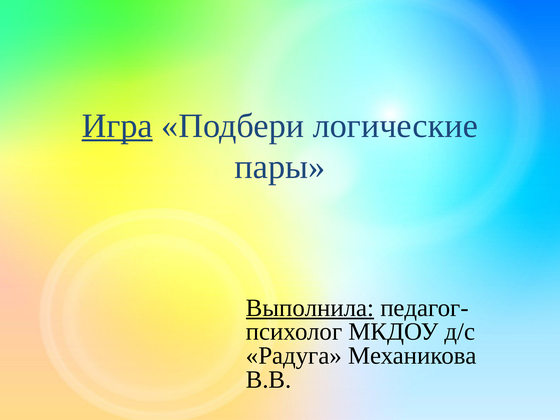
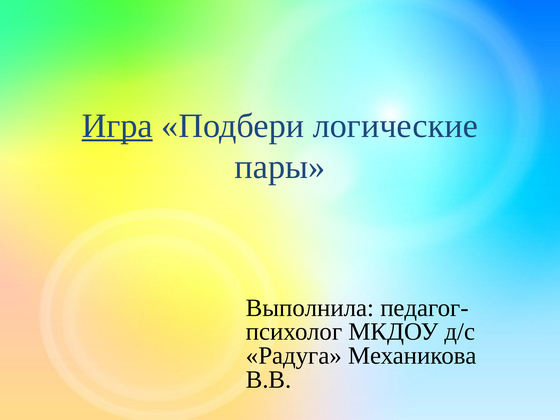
Выполнила underline: present -> none
